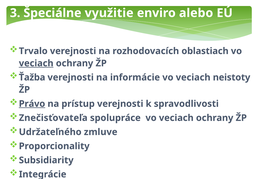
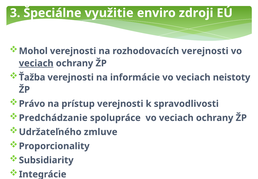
alebo: alebo -> zdroji
Trvalo: Trvalo -> Mohol
rozhodovacích oblastiach: oblastiach -> verejnosti
Právo underline: present -> none
Znečisťovateľa: Znečisťovateľa -> Predchádzanie
